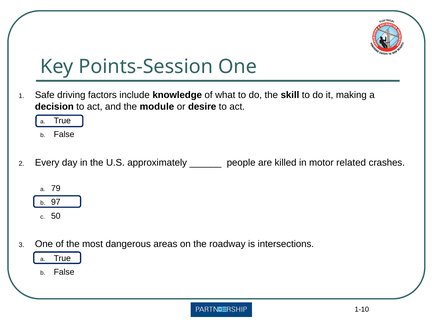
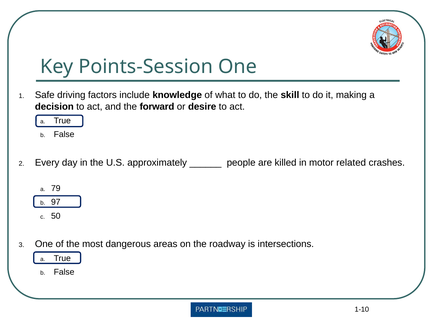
module: module -> forward
